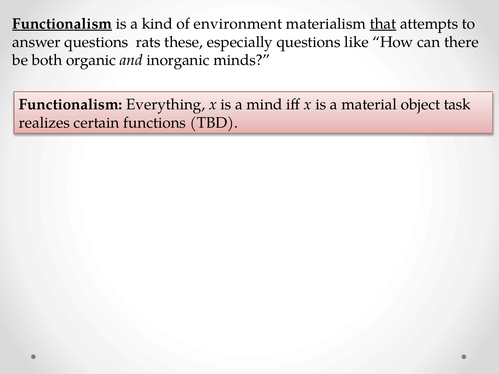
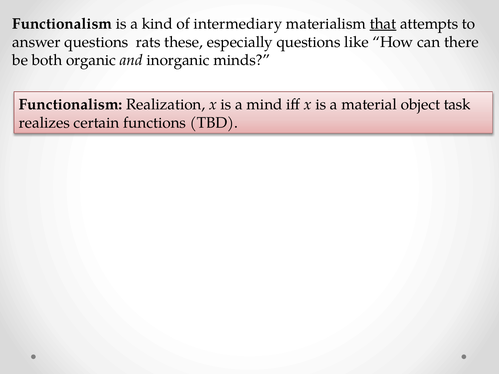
Functionalism at (62, 24) underline: present -> none
environment: environment -> intermediary
Everything: Everything -> Realization
